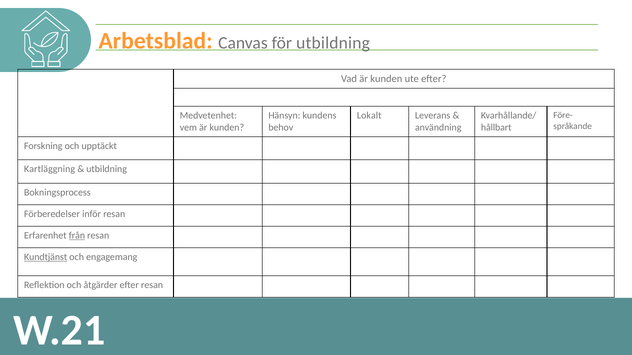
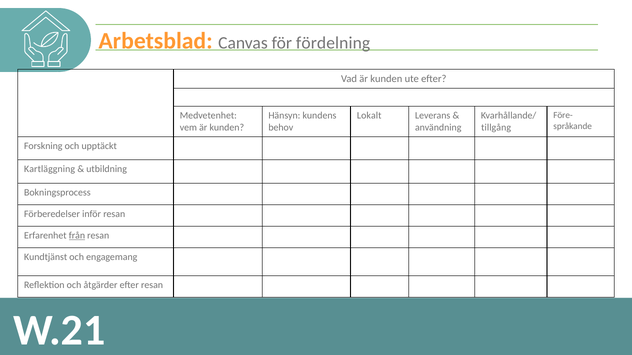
för utbildning: utbildning -> fördelning
hållbart: hållbart -> tillgång
Kundtjänst underline: present -> none
